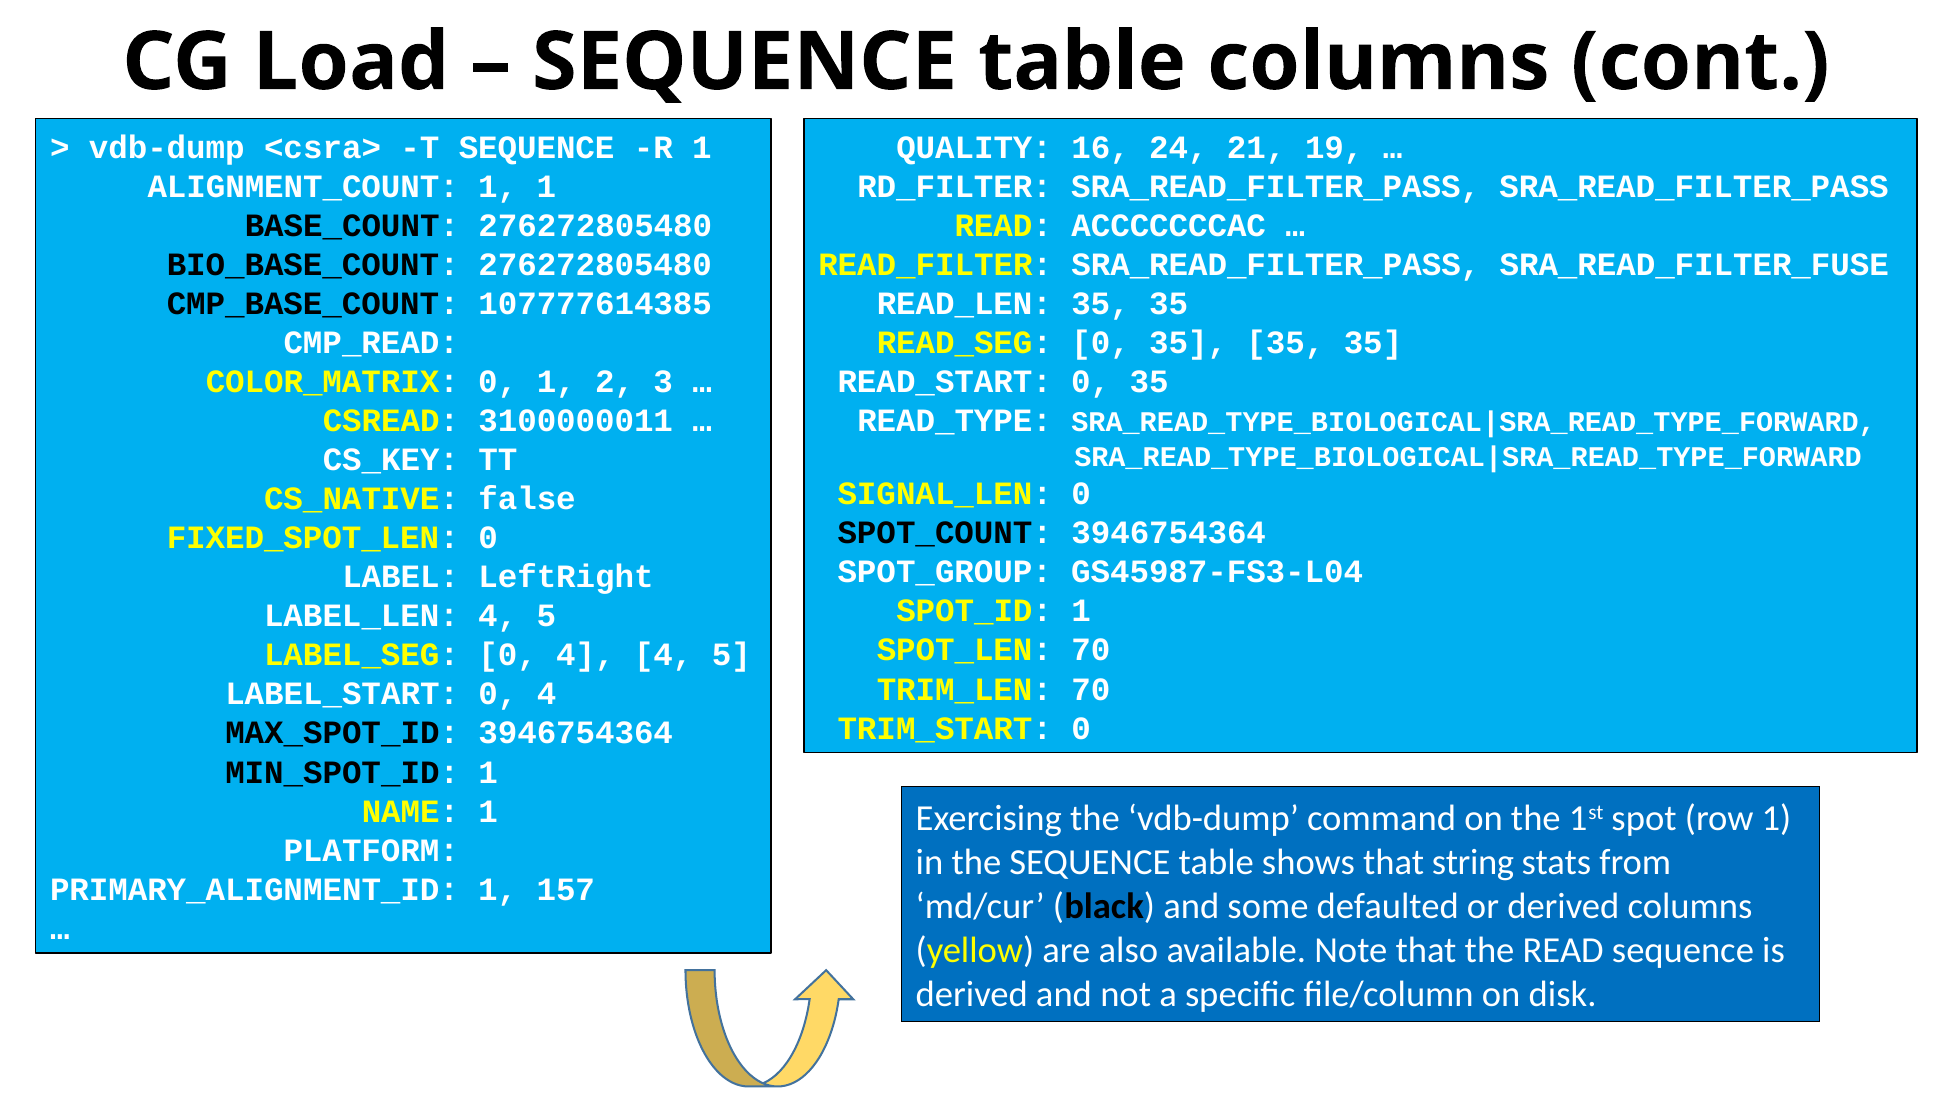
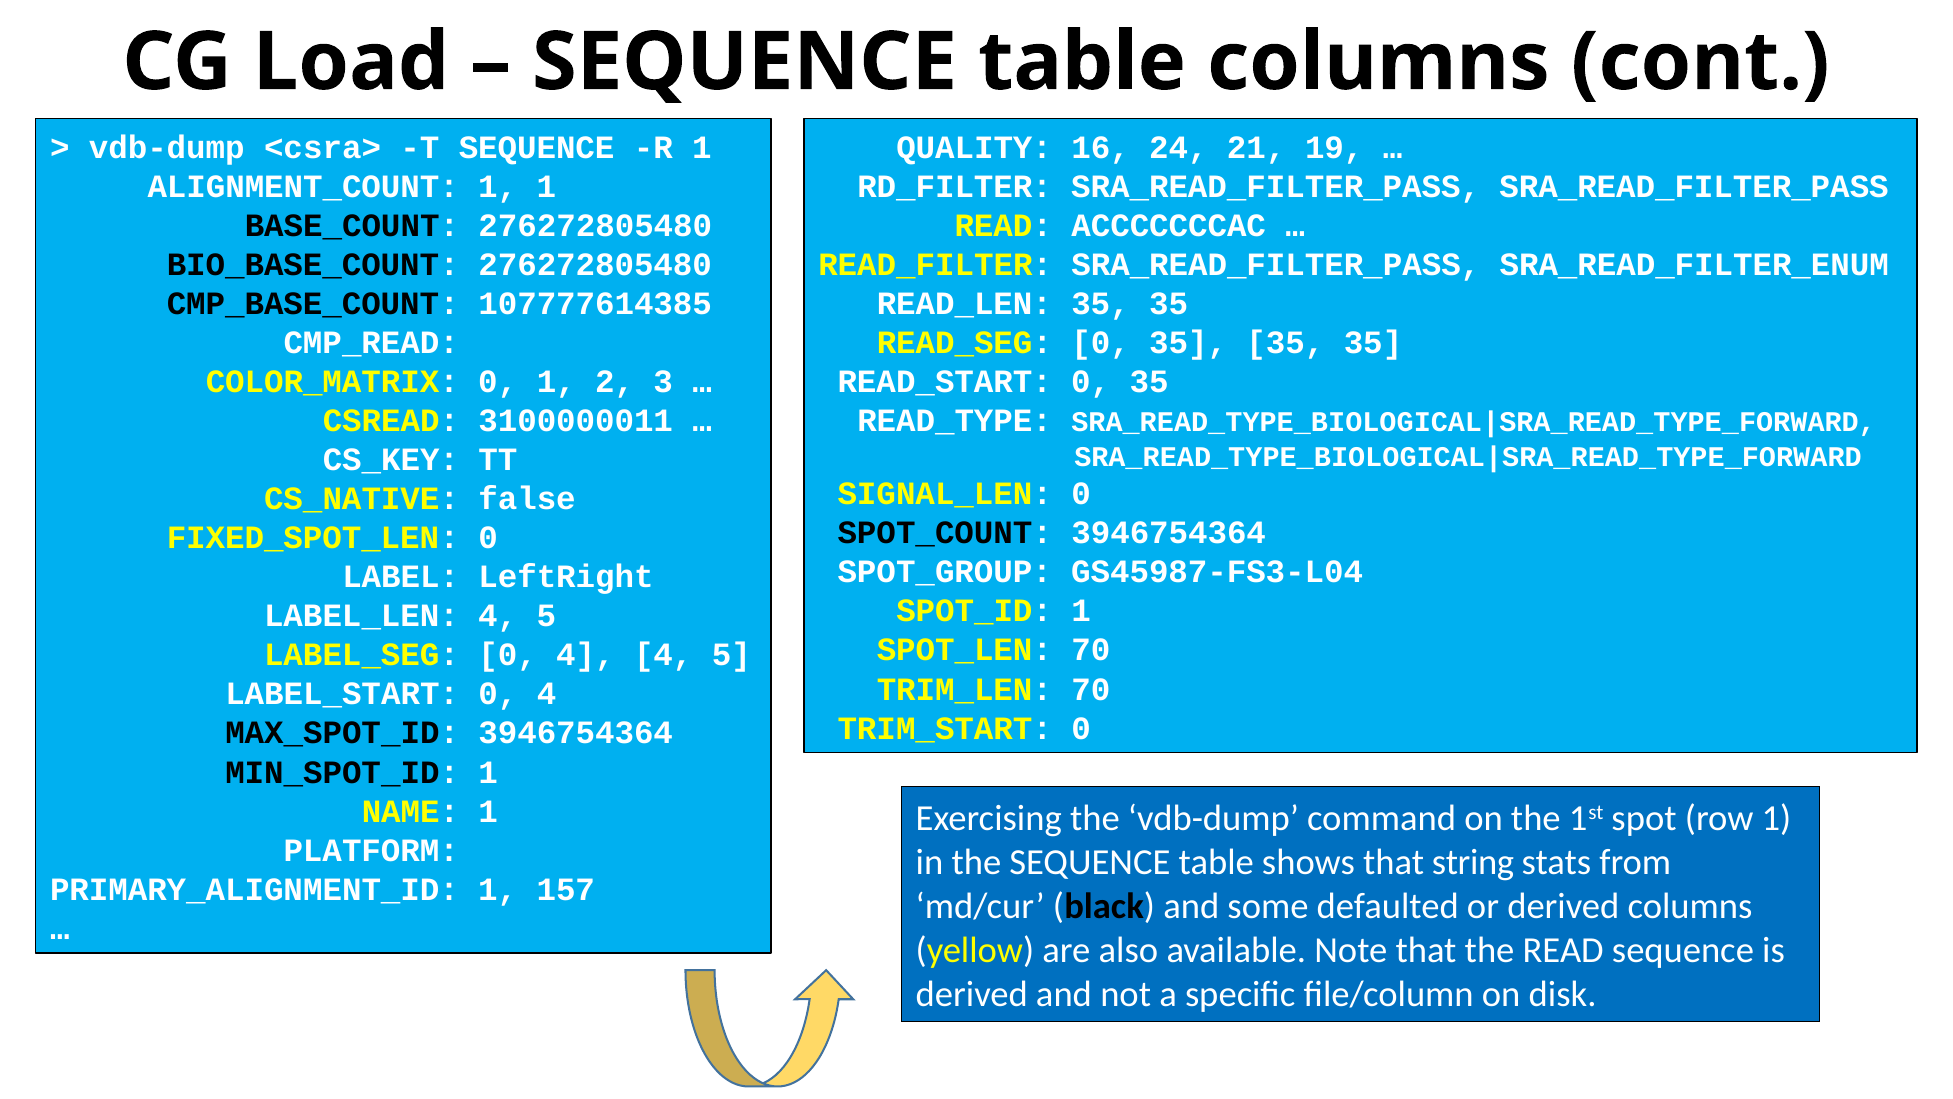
SRA_READ_FILTER_FUSE: SRA_READ_FILTER_FUSE -> SRA_READ_FILTER_ENUM
